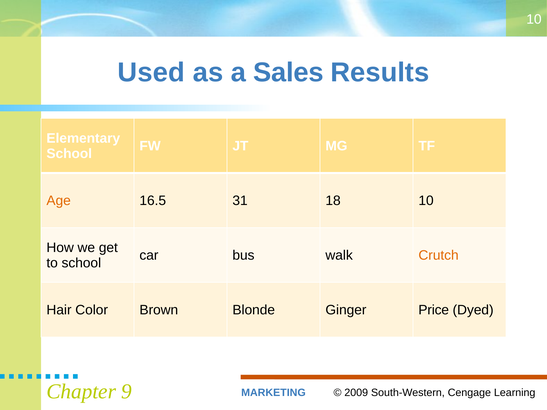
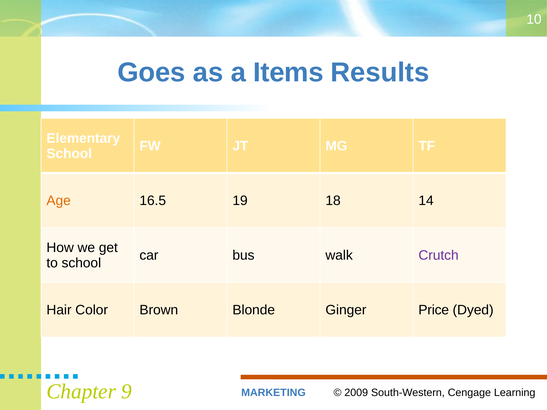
Used: Used -> Goes
Sales: Sales -> Items
31: 31 -> 19
18 10: 10 -> 14
Crutch colour: orange -> purple
